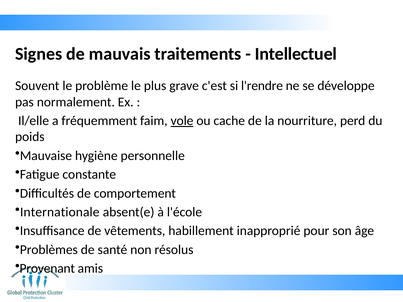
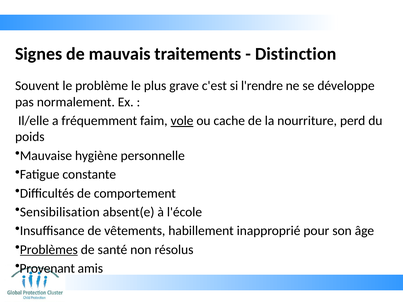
Intellectuel: Intellectuel -> Distinction
Internationale: Internationale -> Sensibilisation
Problèmes underline: none -> present
